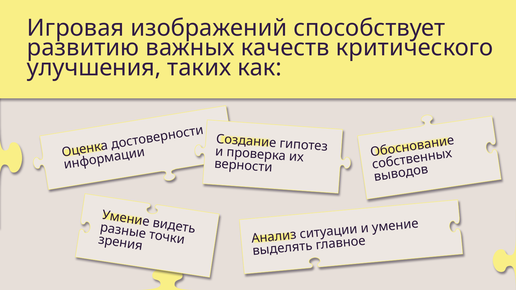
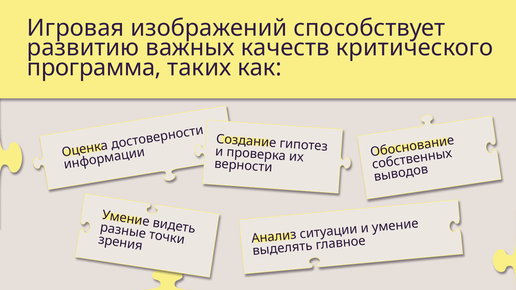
улучшения: улучшения -> программа
